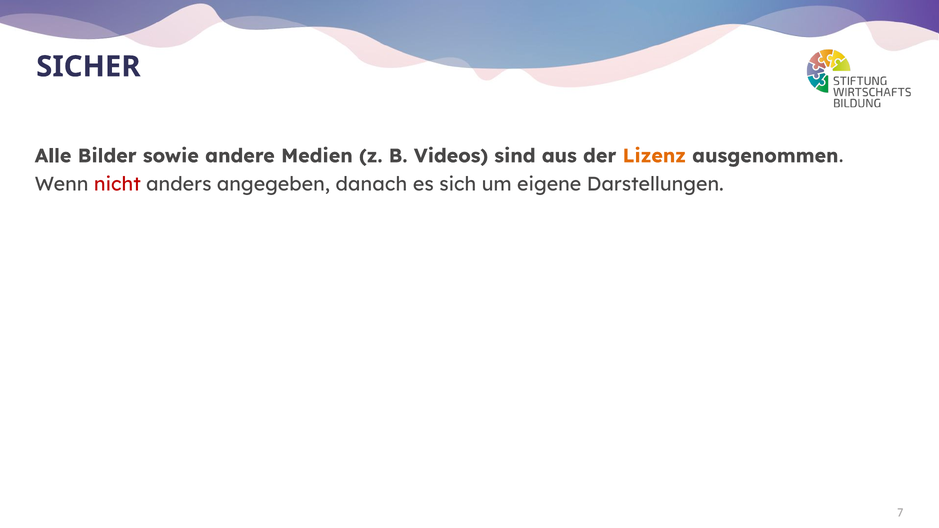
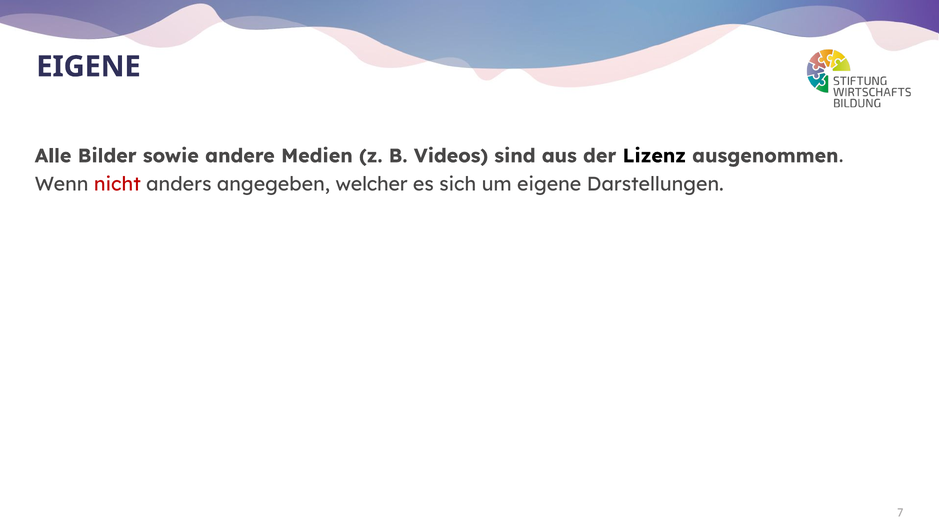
SICHER at (88, 67): SICHER -> EIGENE
Lizenz colour: orange -> black
danach: danach -> welcher
